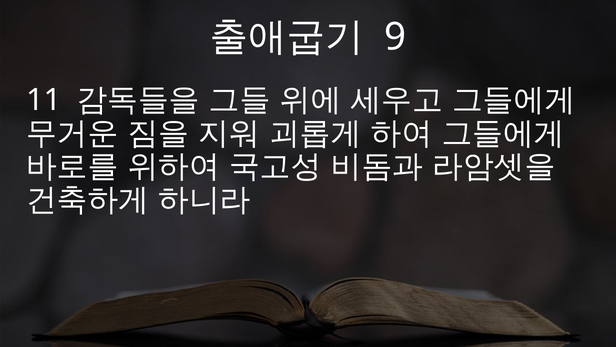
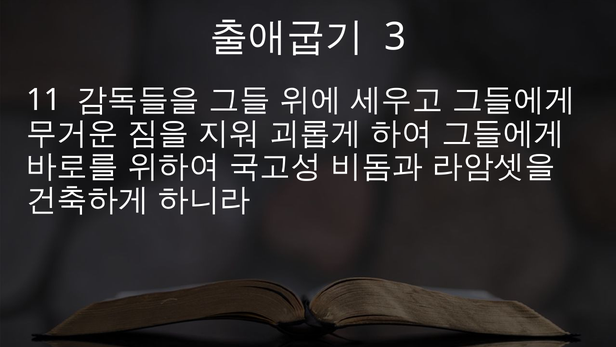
9: 9 -> 3
